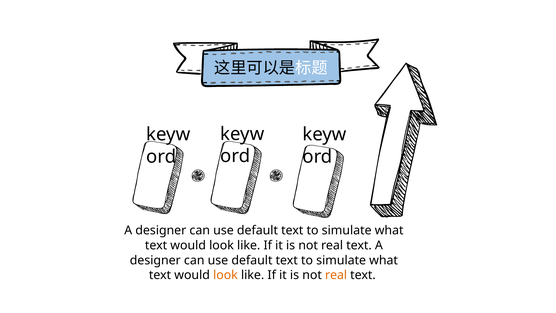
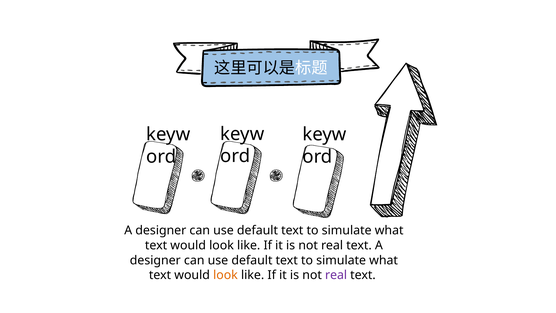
real at (336, 275) colour: orange -> purple
